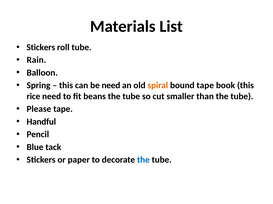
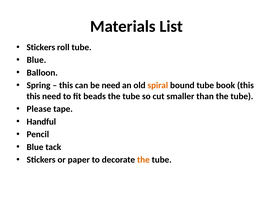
Rain at (36, 60): Rain -> Blue
bound tape: tape -> tube
rice at (33, 97): rice -> this
beans: beans -> beads
the at (143, 160) colour: blue -> orange
